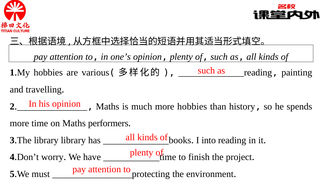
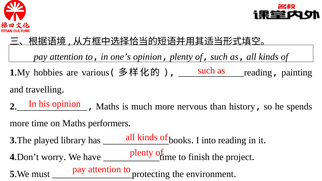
more hobbies: hobbies -> nervous
The library: library -> played
